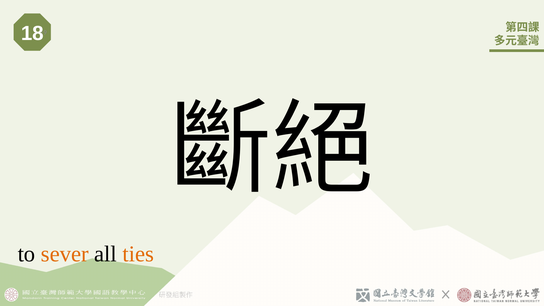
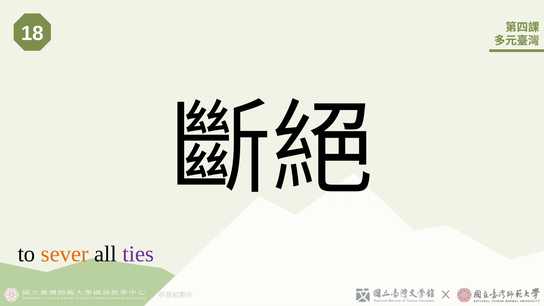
ties colour: orange -> purple
